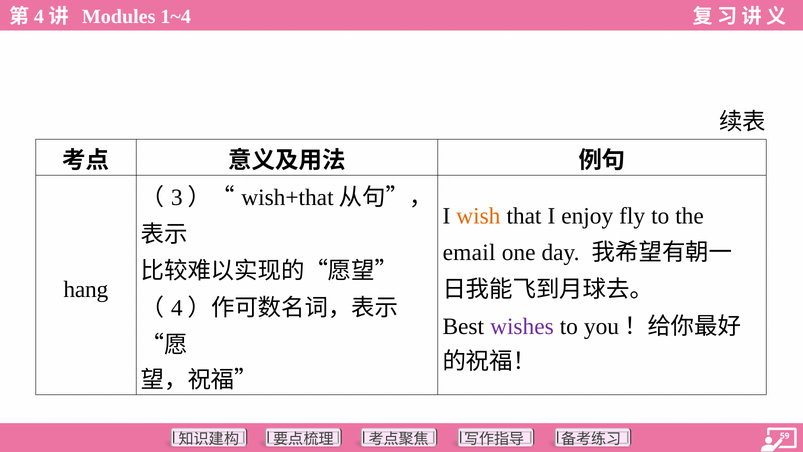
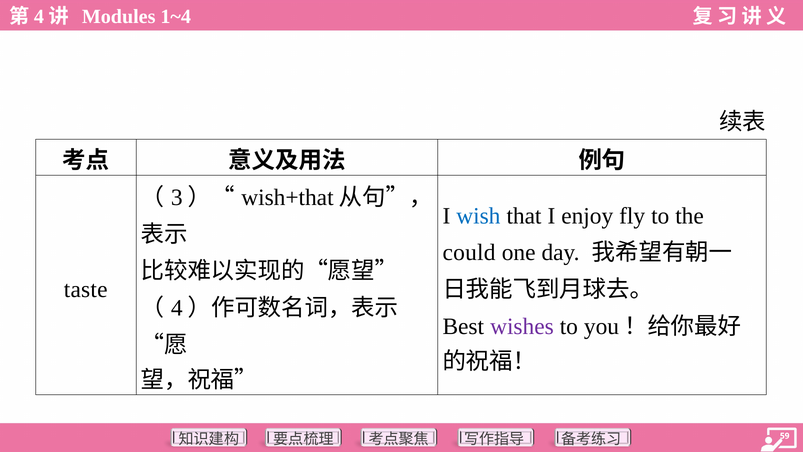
wish colour: orange -> blue
email: email -> could
hang: hang -> taste
